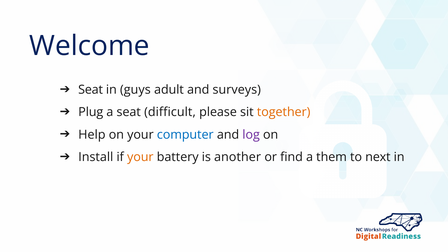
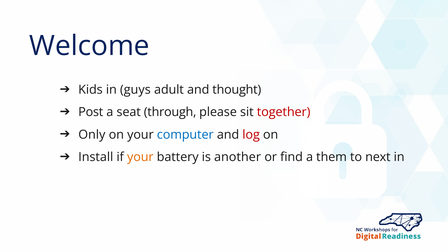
Seat at (91, 90): Seat -> Kids
surveys: surveys -> thought
Plug: Plug -> Post
difficult: difficult -> through
together colour: orange -> red
Help: Help -> Only
log colour: purple -> red
